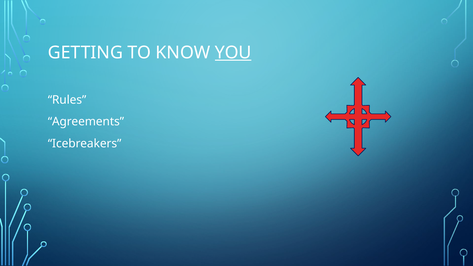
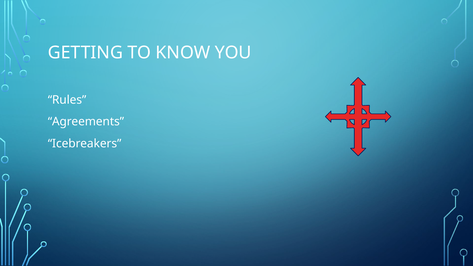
YOU underline: present -> none
